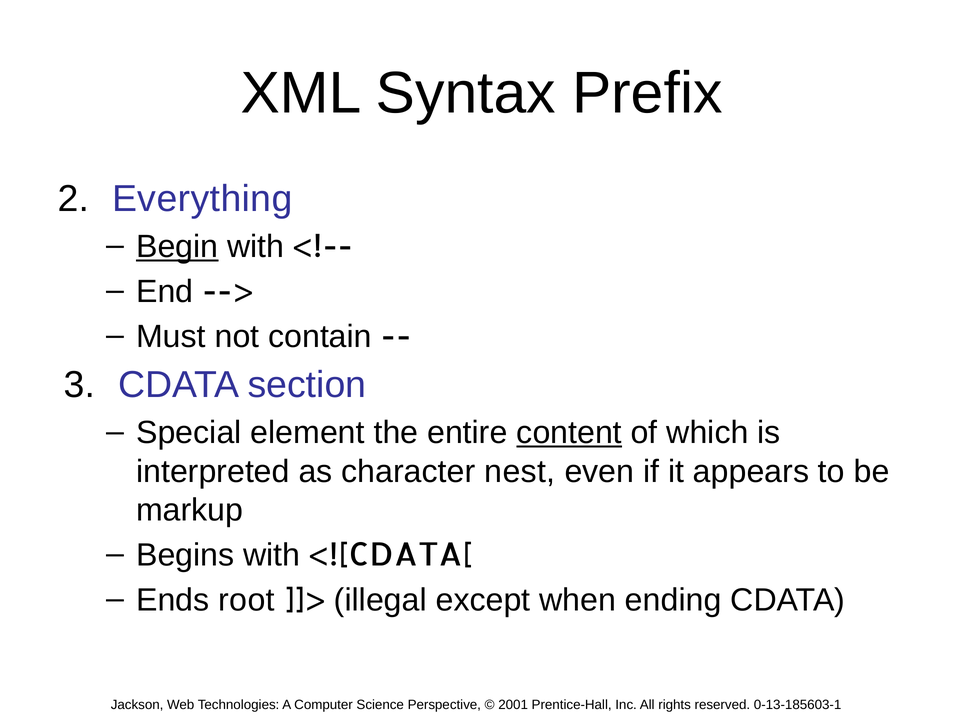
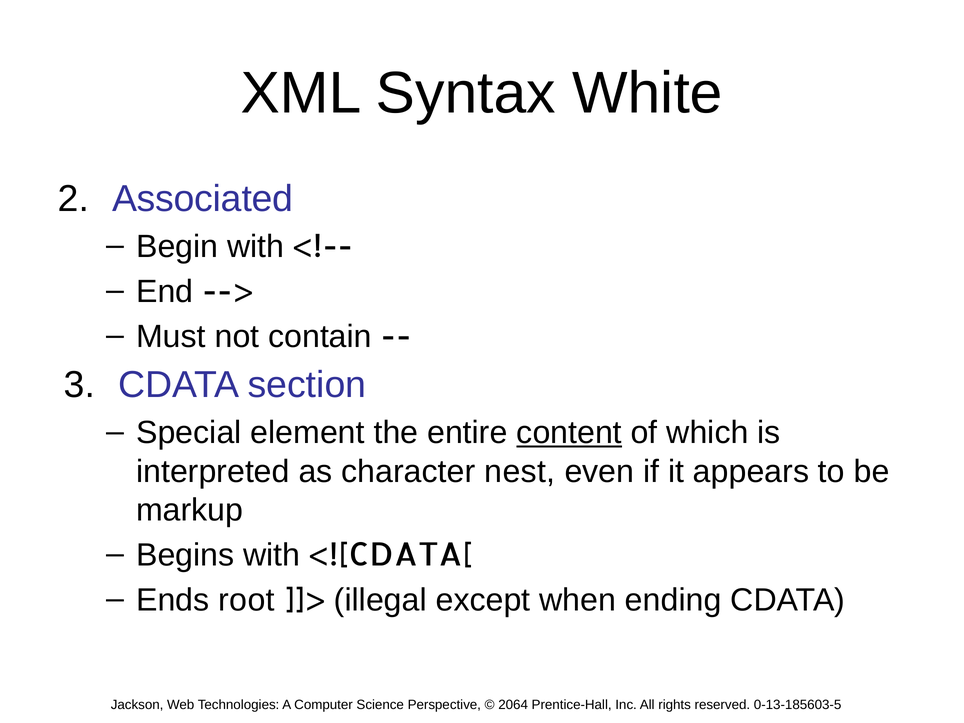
Prefix: Prefix -> White
Everything: Everything -> Associated
Begin underline: present -> none
2001: 2001 -> 2064
0-13-185603-1: 0-13-185603-1 -> 0-13-185603-5
